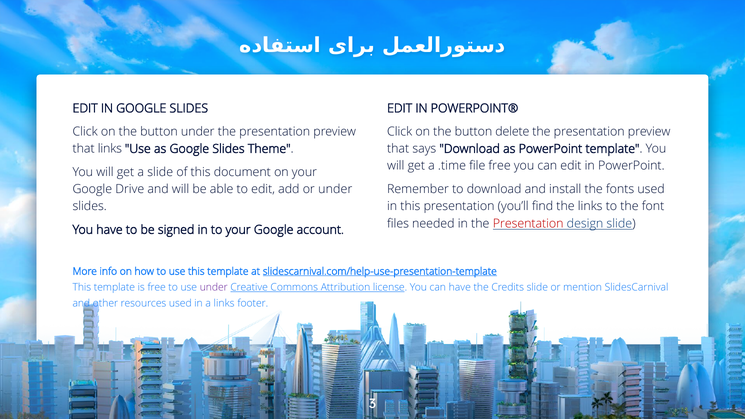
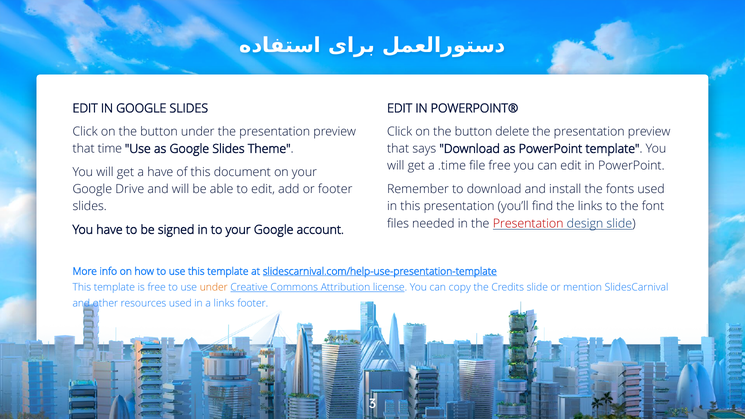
that links: links -> time
a slide: slide -> have
or under: under -> footer
under at (214, 287) colour: purple -> orange
can have: have -> copy
